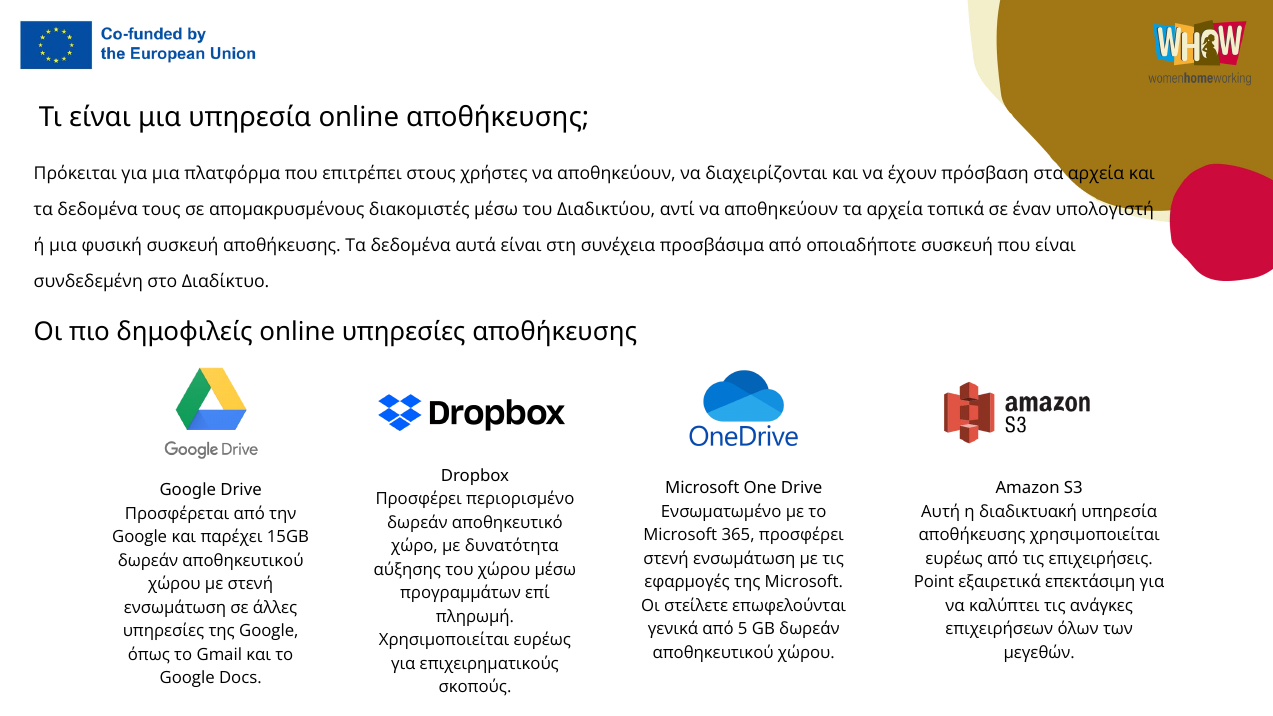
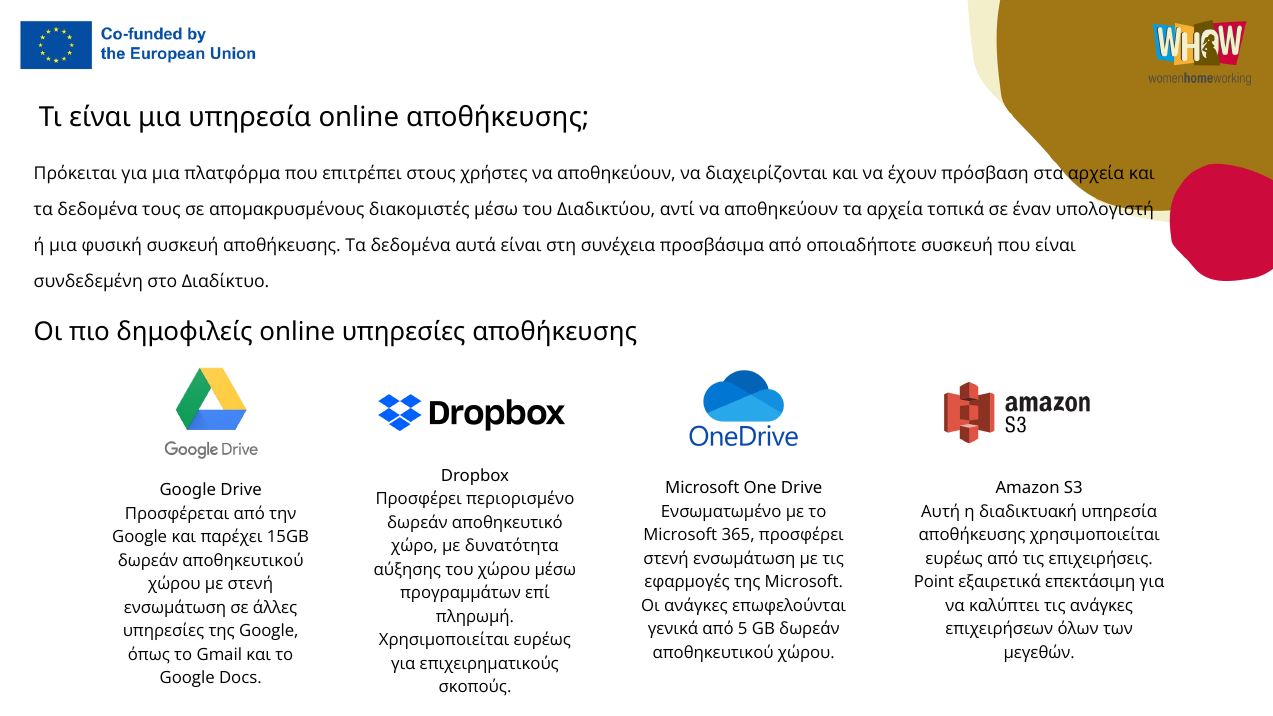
Οι στείλετε: στείλετε -> ανάγκες
